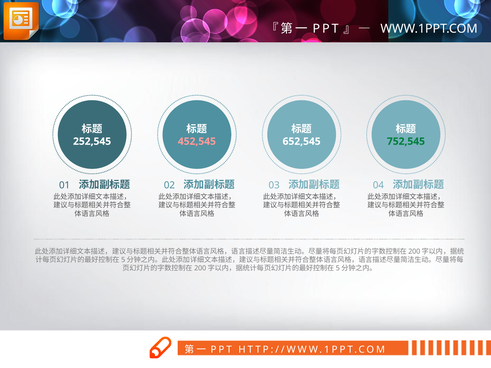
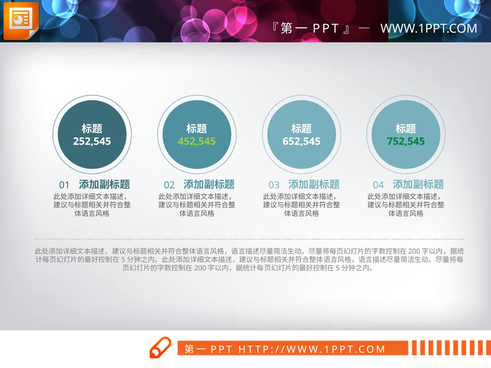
452,545 colour: pink -> light green
